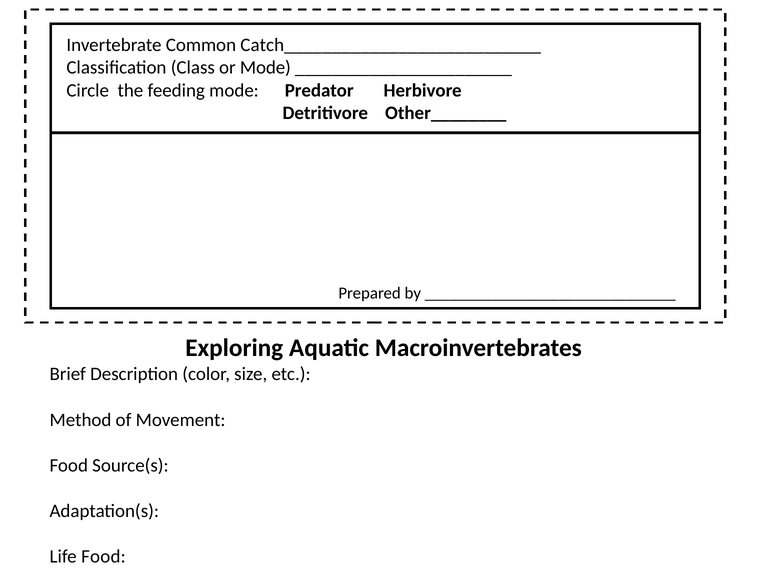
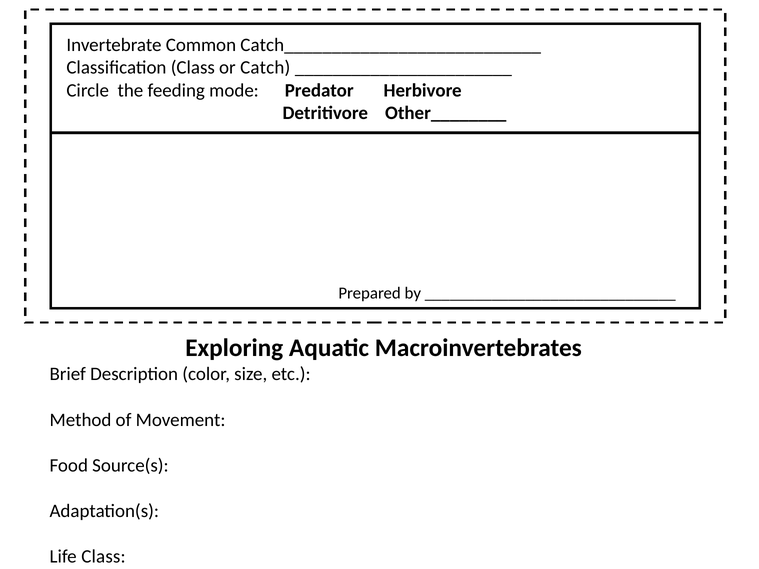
or Mode: Mode -> Catch
Life Food: Food -> Class
